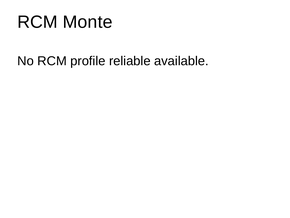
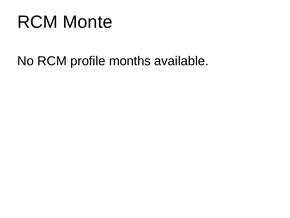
reliable: reliable -> months
